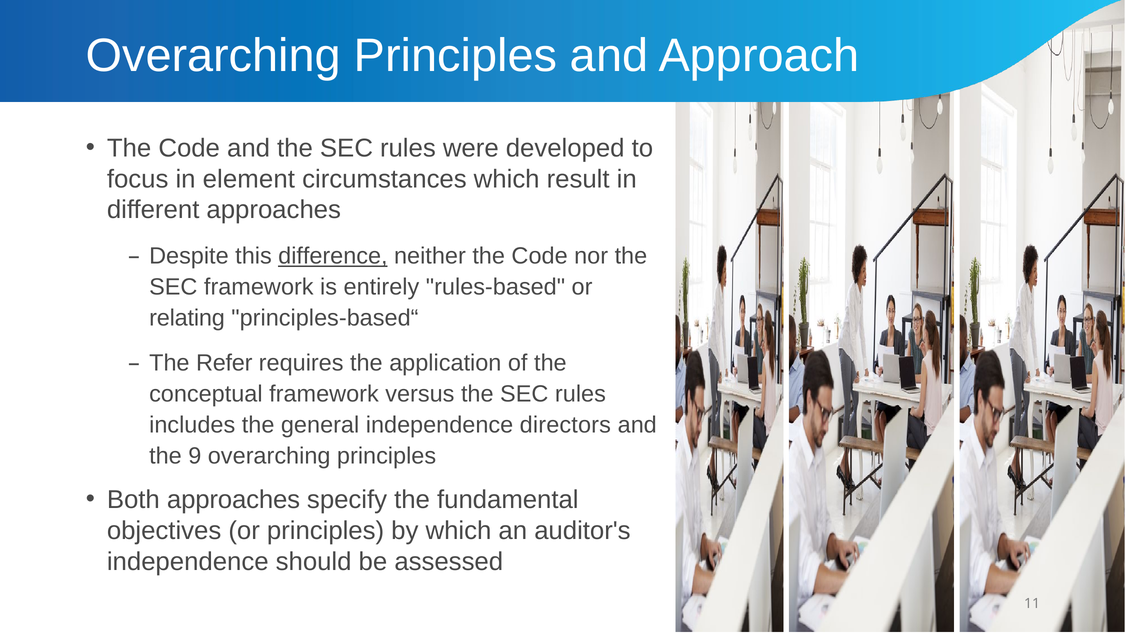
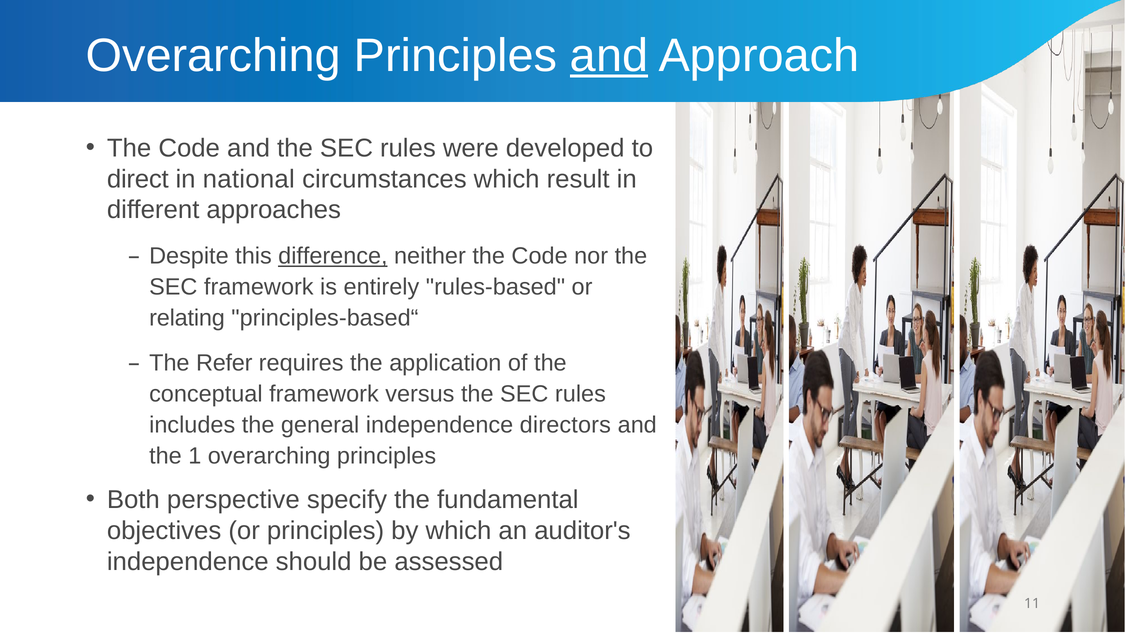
and at (609, 56) underline: none -> present
focus: focus -> direct
element: element -> national
9: 9 -> 1
Both approaches: approaches -> perspective
